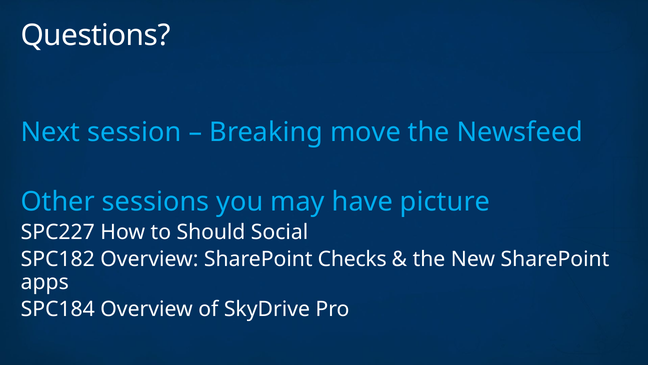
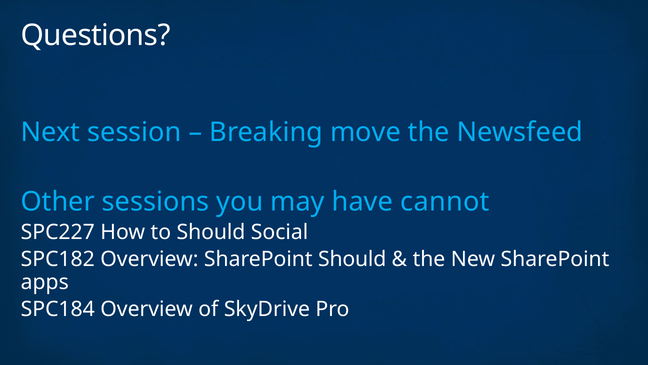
picture: picture -> cannot
SharePoint Checks: Checks -> Should
